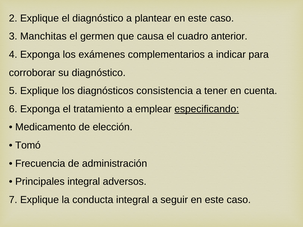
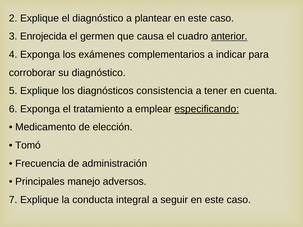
Manchitas: Manchitas -> Enrojecida
anterior underline: none -> present
Principales integral: integral -> manejo
